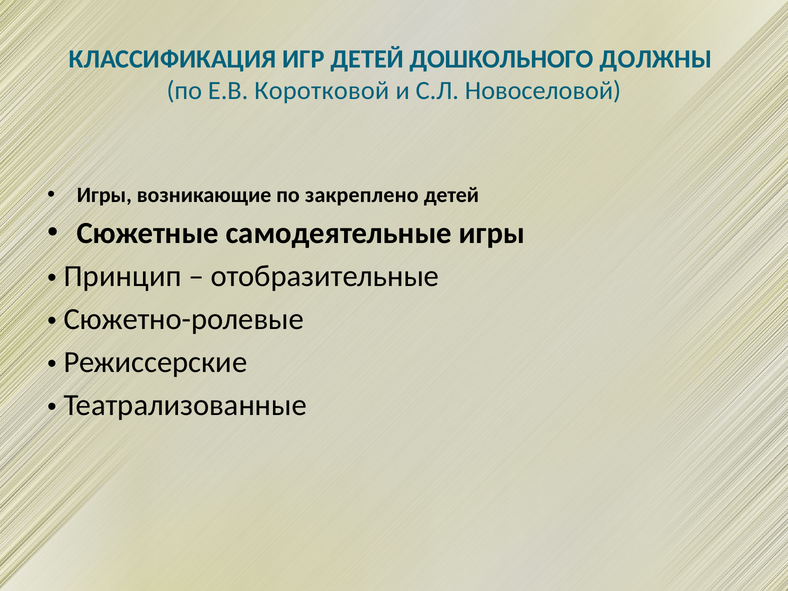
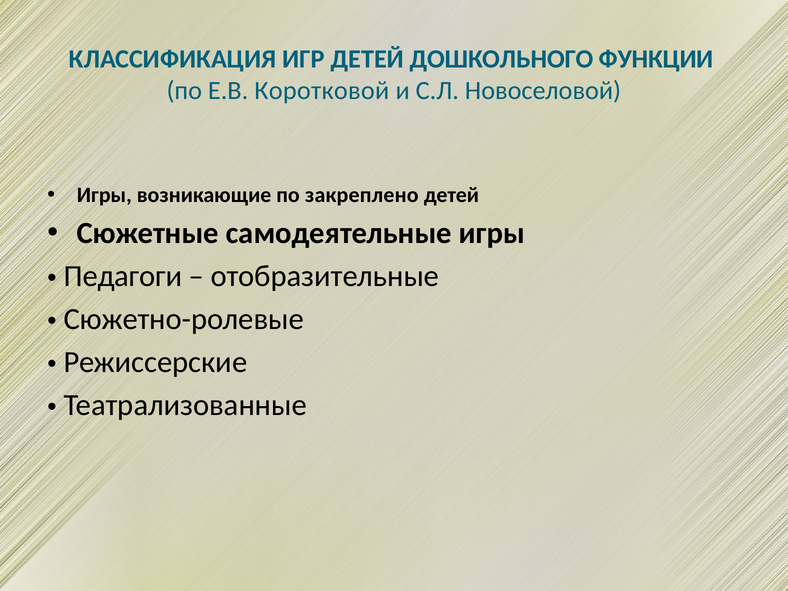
ДОЛЖНЫ: ДОЛЖНЫ -> ФУНКЦИИ
Принцип: Принцип -> Педагоги
